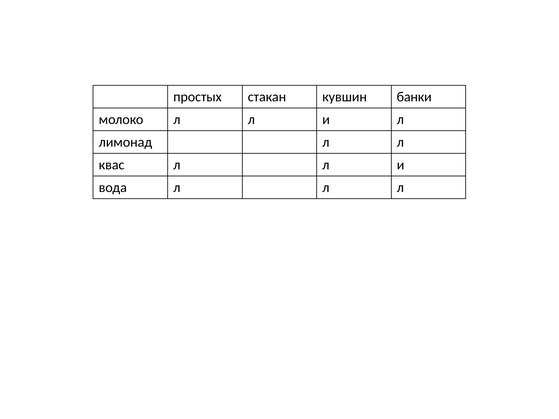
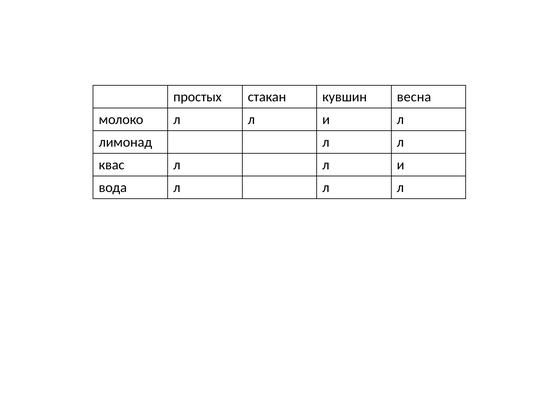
банки: банки -> весна
